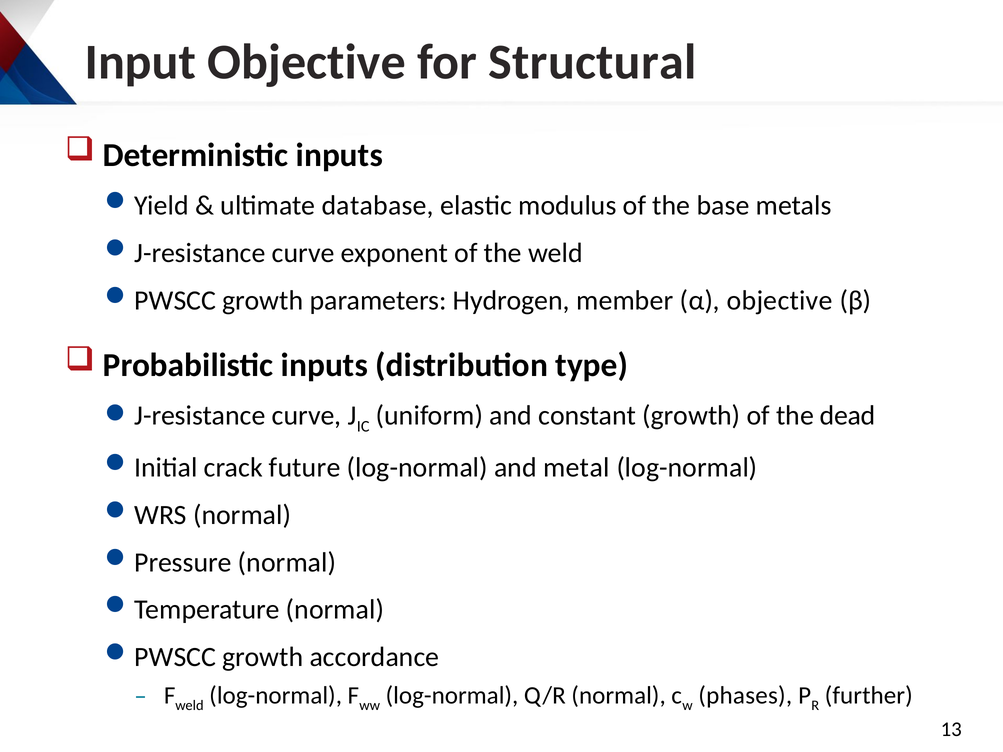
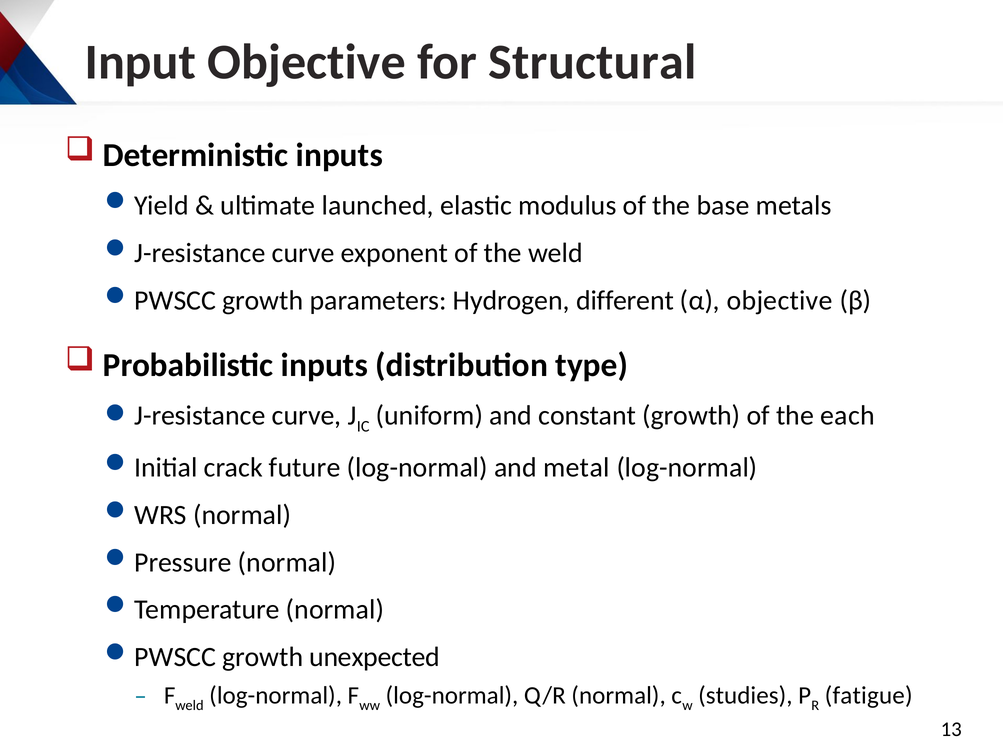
database: database -> launched
member: member -> different
dead: dead -> each
accordance: accordance -> unexpected
phases: phases -> studies
further: further -> fatigue
